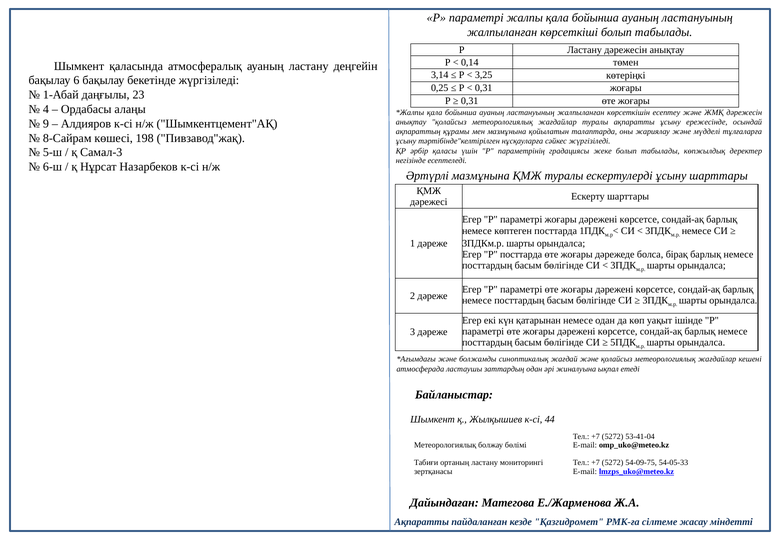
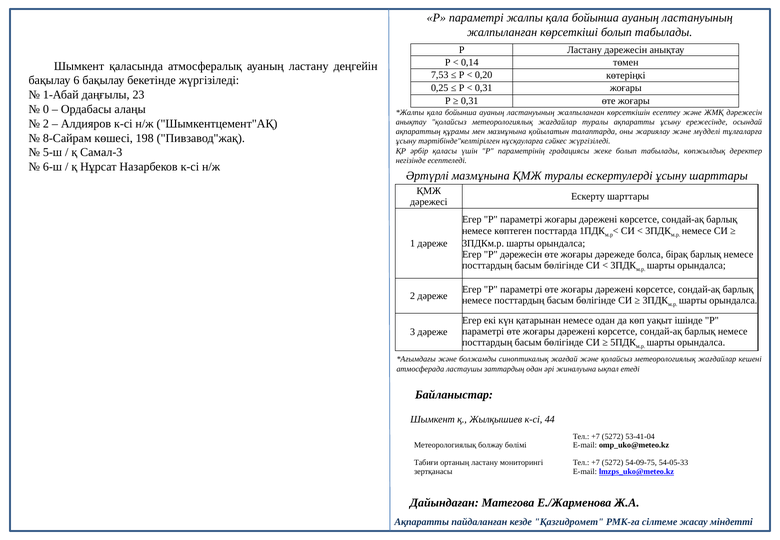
3,14: 3,14 -> 7,53
3,25: 3,25 -> 0,20
4: 4 -> 0
9 at (46, 124): 9 -> 2
P посттарда: посттарда -> дәрежесін
